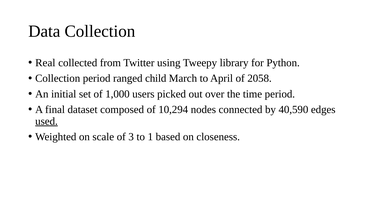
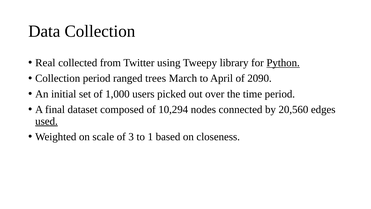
Python underline: none -> present
child: child -> trees
2058: 2058 -> 2090
40,590: 40,590 -> 20,560
